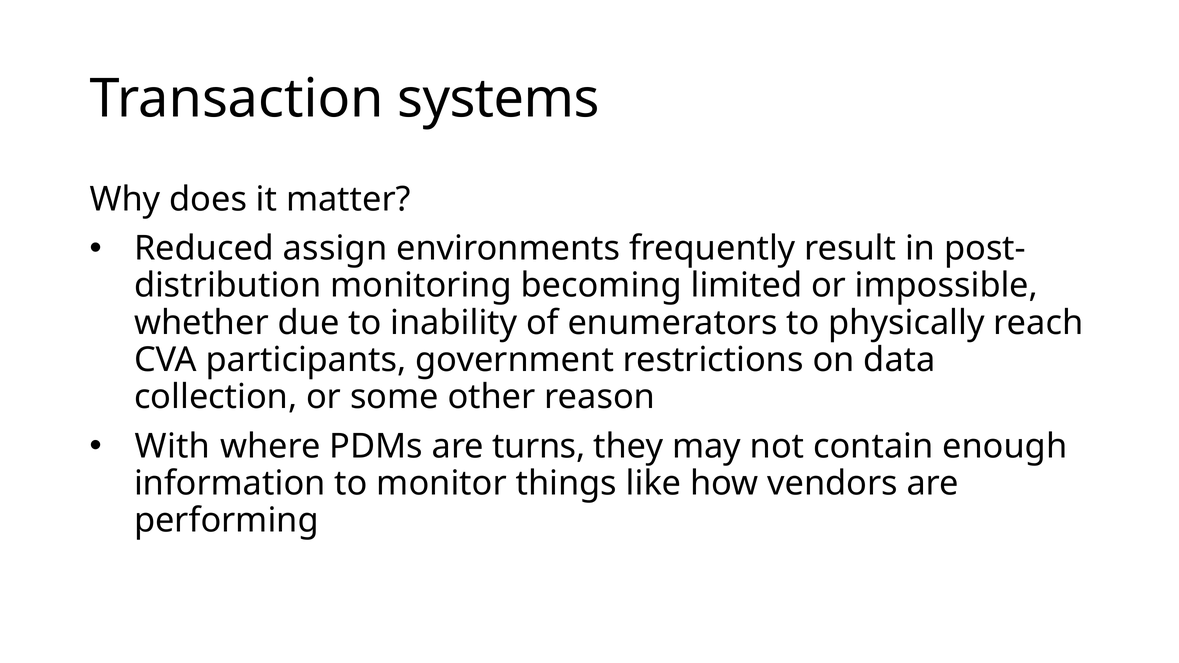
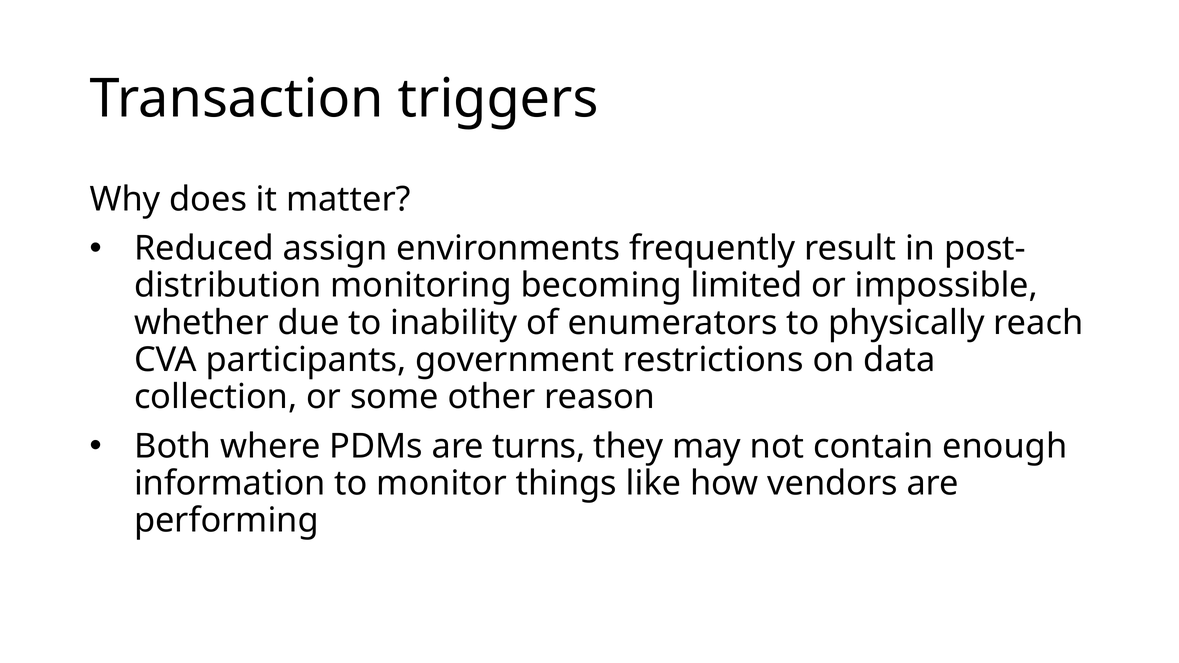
systems: systems -> triggers
With: With -> Both
